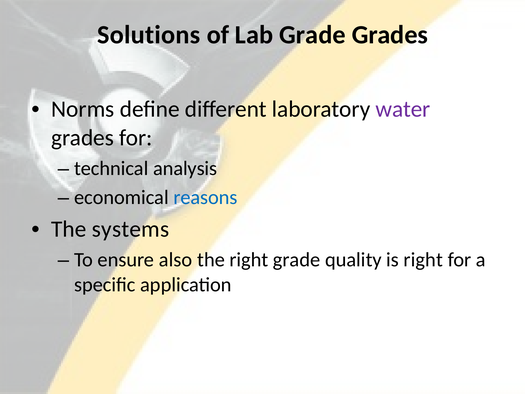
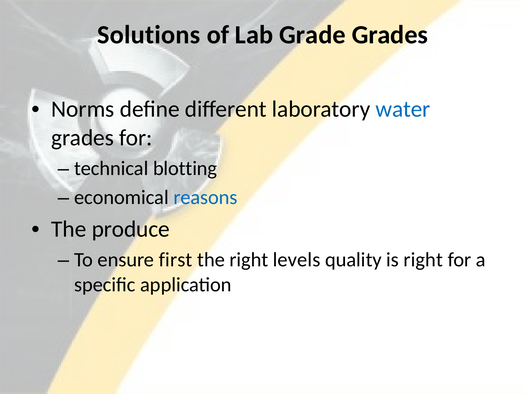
water colour: purple -> blue
analysis: analysis -> blotting
systems: systems -> produce
also: also -> first
right grade: grade -> levels
